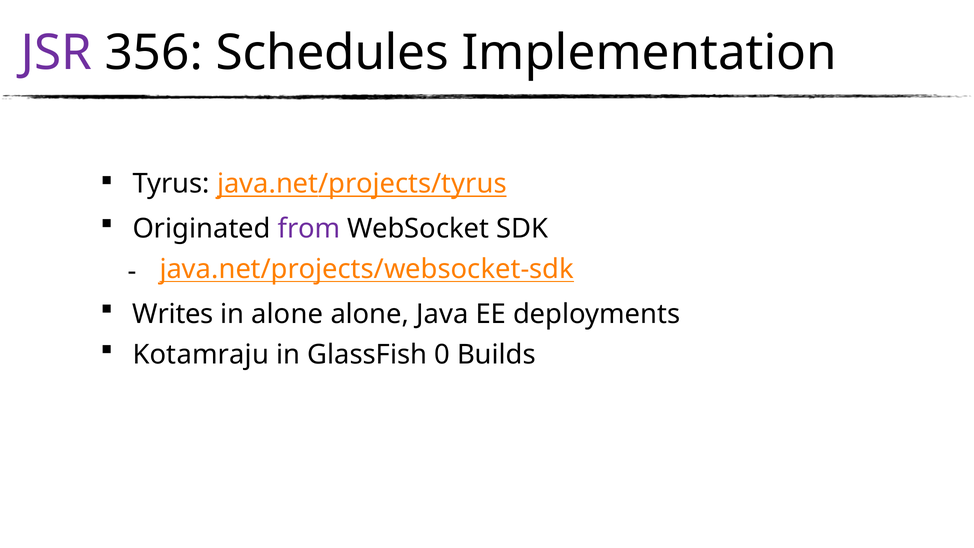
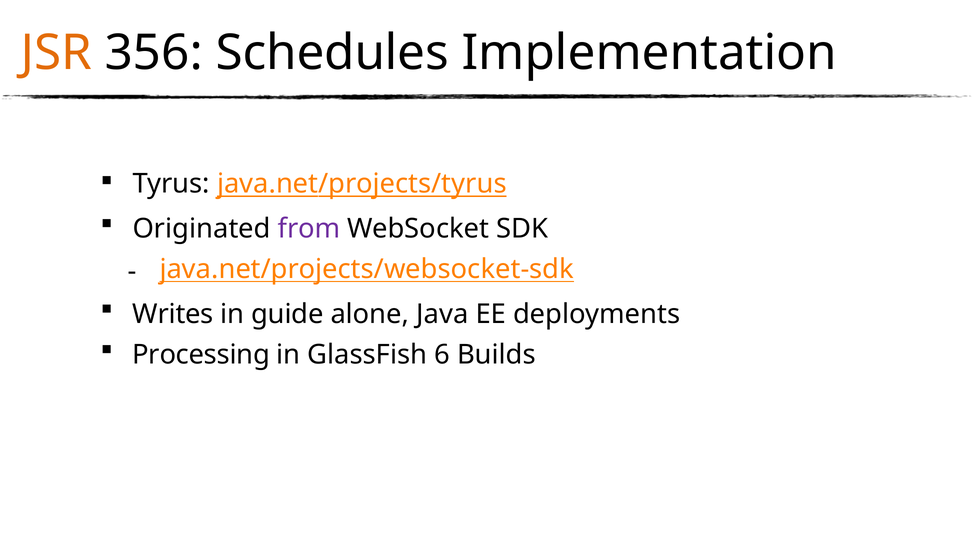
JSR colour: purple -> orange
in alone: alone -> guide
Kotamraju: Kotamraju -> Processing
0: 0 -> 6
